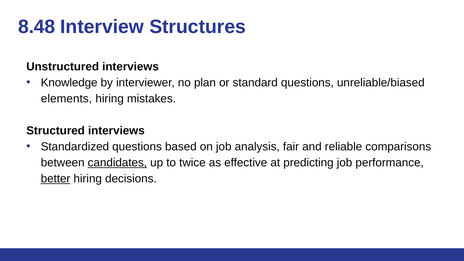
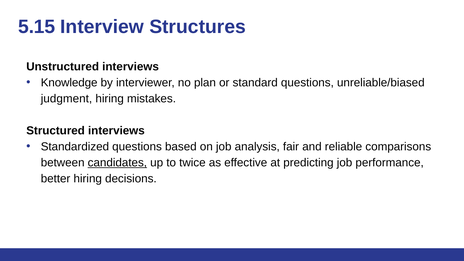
8.48: 8.48 -> 5.15
elements: elements -> judgment
better underline: present -> none
